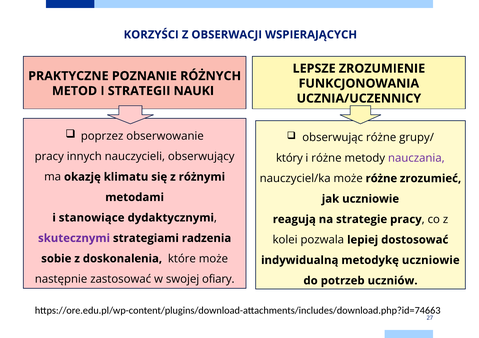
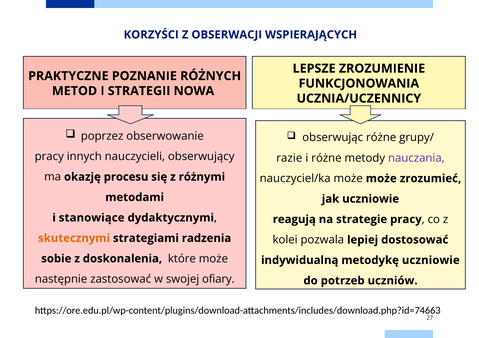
NAUKI: NAUKI -> NOWA
który: który -> razie
klimatu: klimatu -> procesu
może różne: różne -> może
skutecznymi colour: purple -> orange
